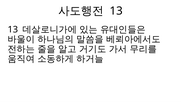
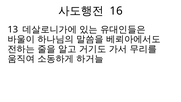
13 at (116, 11): 13 -> 16
